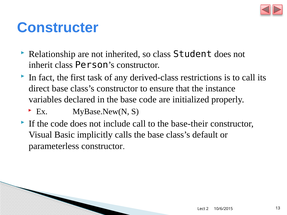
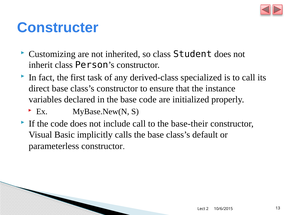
Relationship: Relationship -> Customizing
restrictions: restrictions -> specialized
